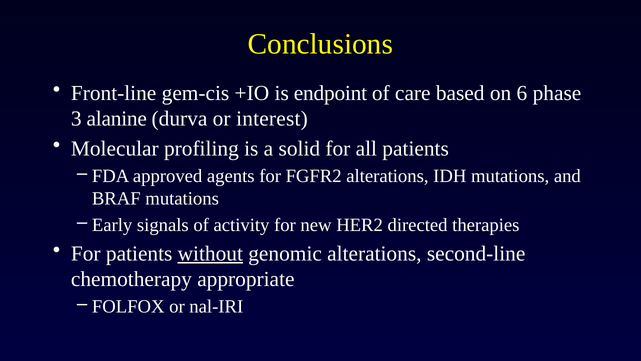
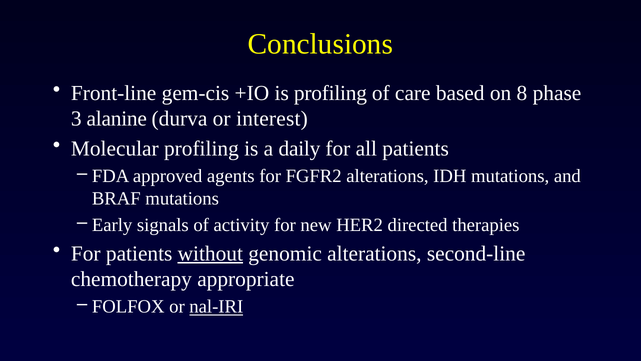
is endpoint: endpoint -> profiling
6: 6 -> 8
solid: solid -> daily
nal-IRI underline: none -> present
